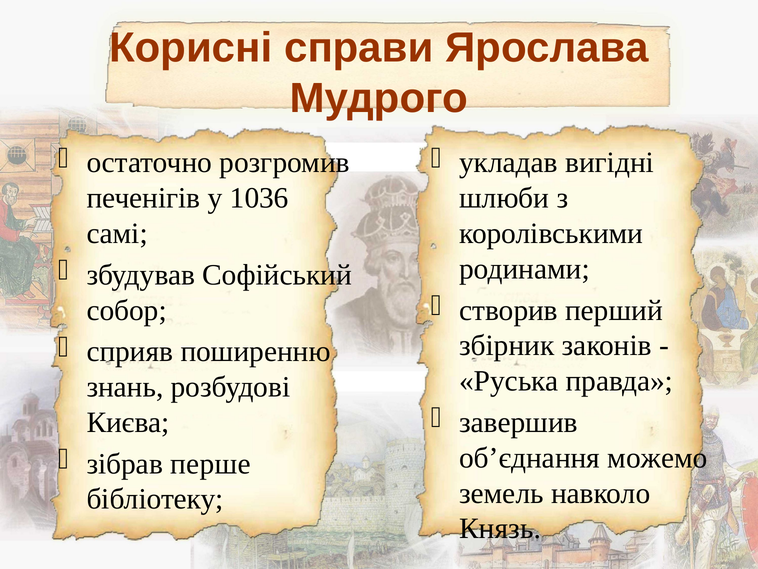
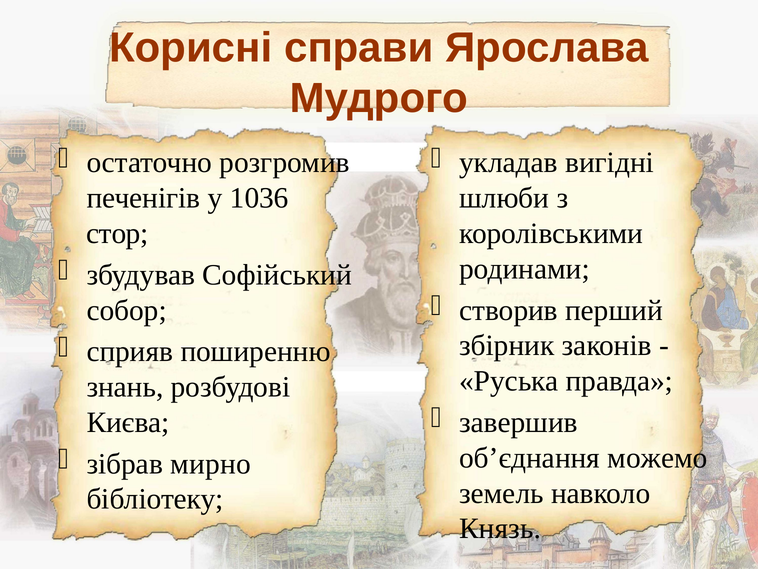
самі: самі -> стор
перше: перше -> мирно
